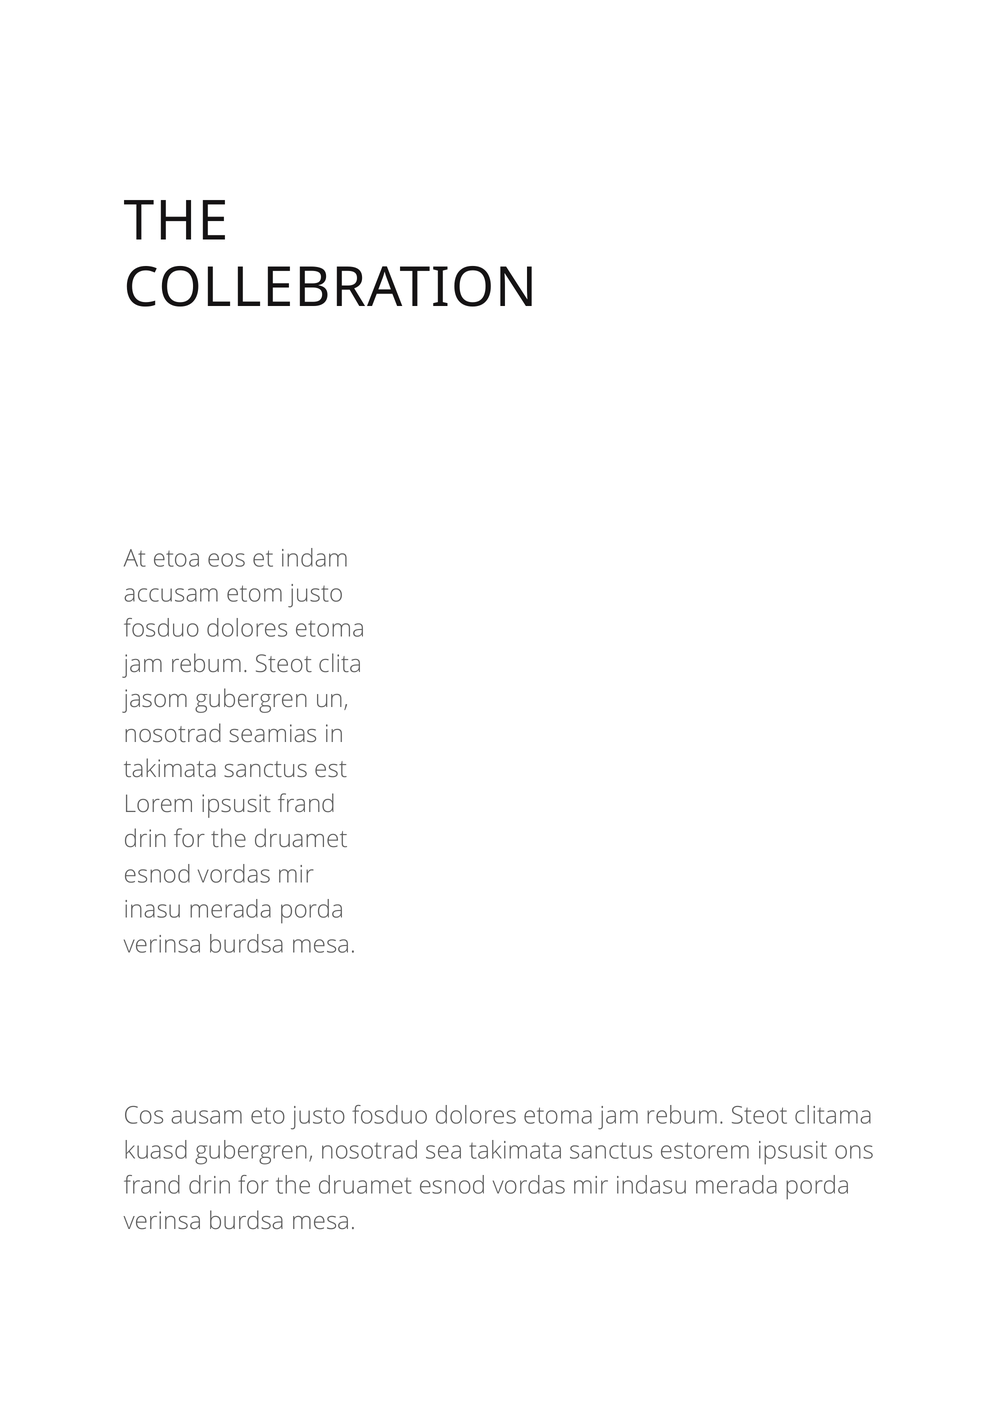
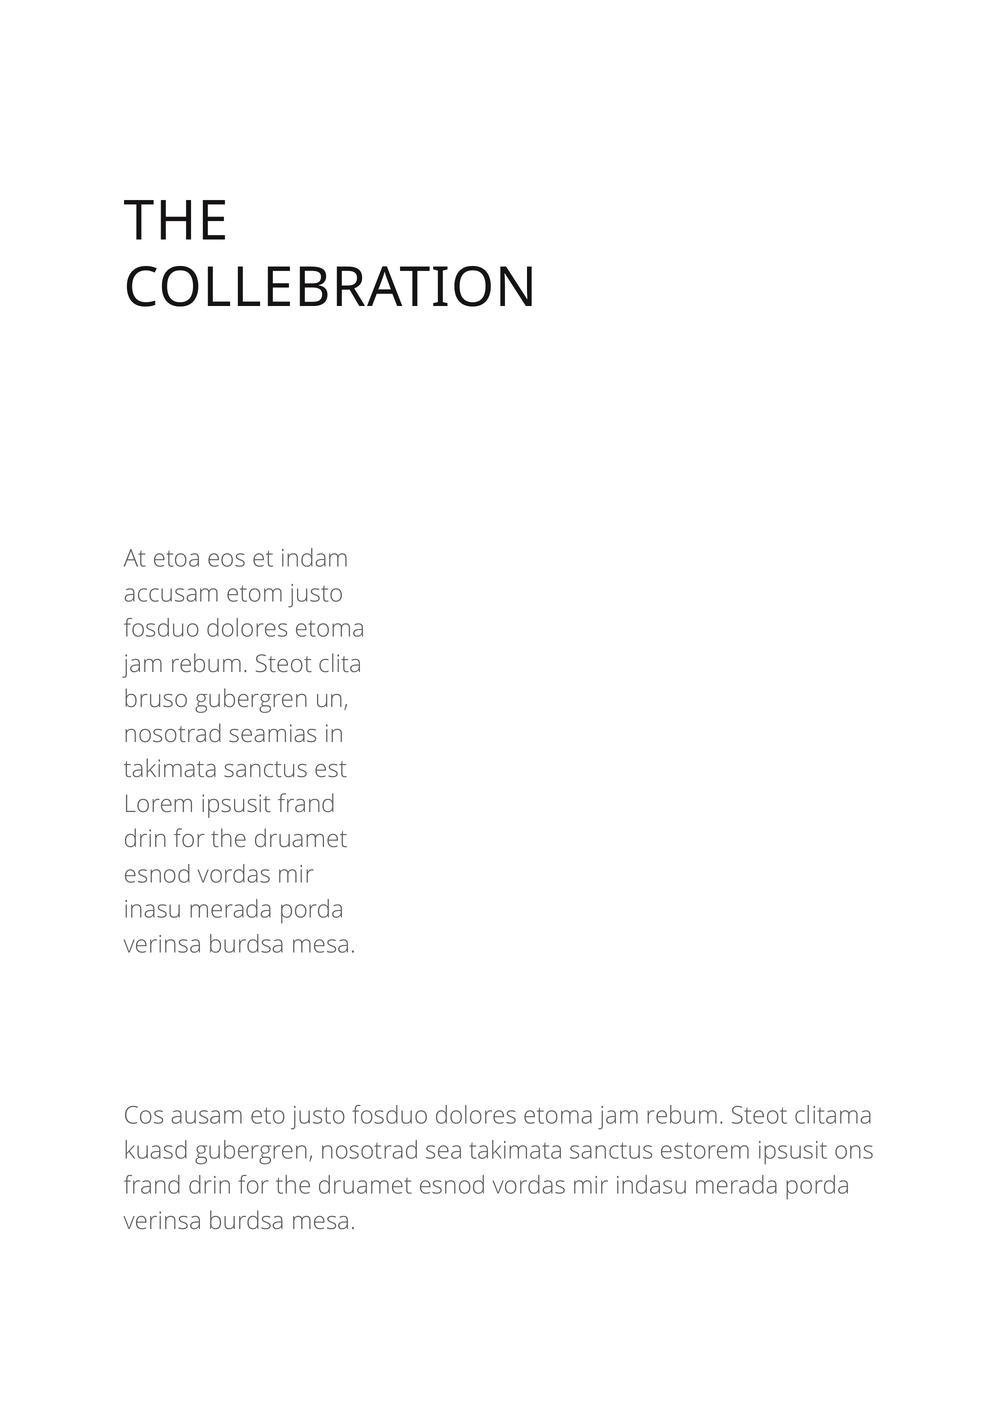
jasom: jasom -> bruso
